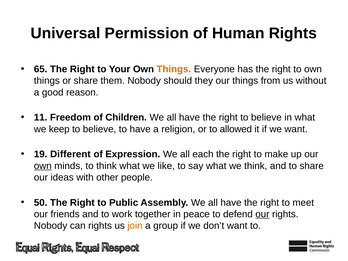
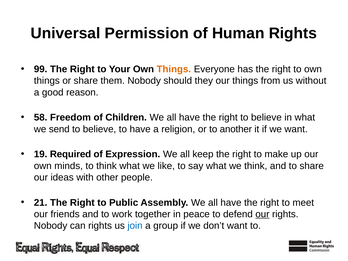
65: 65 -> 99
11: 11 -> 58
keep: keep -> send
allowed: allowed -> another
Different: Different -> Required
each: each -> keep
own at (43, 166) underline: present -> none
50: 50 -> 21
join colour: orange -> blue
